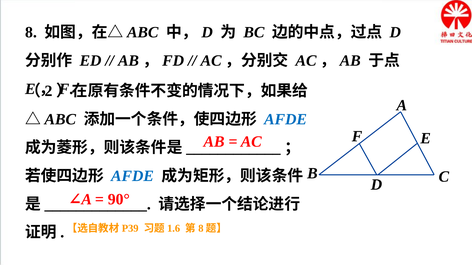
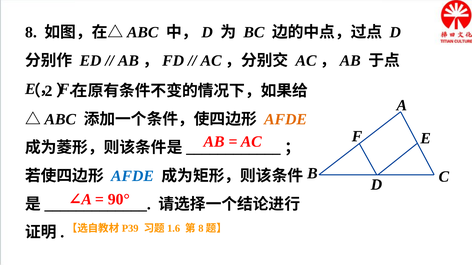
AFDE at (286, 120) colour: blue -> orange
